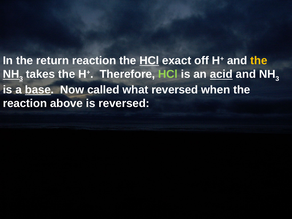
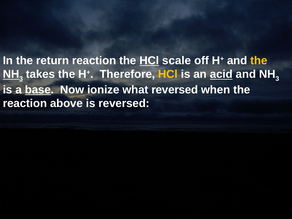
exact: exact -> scale
HCl at (168, 74) colour: light green -> yellow
called: called -> ionize
